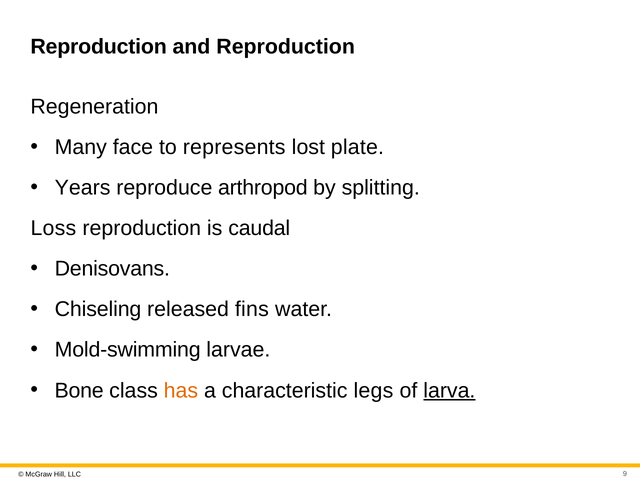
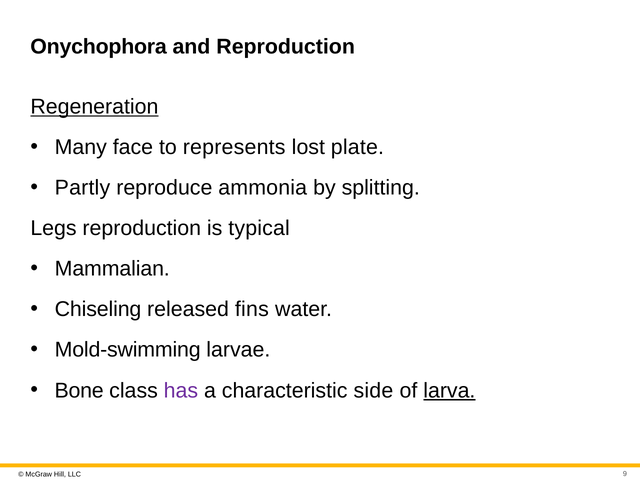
Reproduction at (99, 47): Reproduction -> Onychophora
Regeneration underline: none -> present
Years: Years -> Partly
arthropod: arthropod -> ammonia
Loss: Loss -> Legs
caudal: caudal -> typical
Denisovans: Denisovans -> Mammalian
has colour: orange -> purple
legs: legs -> side
